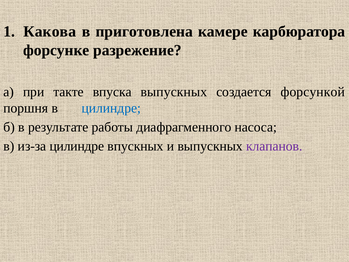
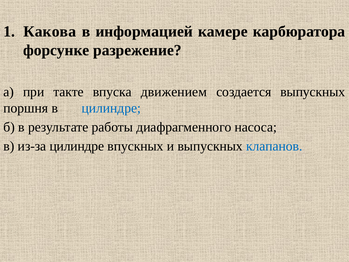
приготовлена: приготовлена -> информацией
впуска выпускных: выпускных -> движением
создается форсункой: форсункой -> выпускных
клапанов colour: purple -> blue
